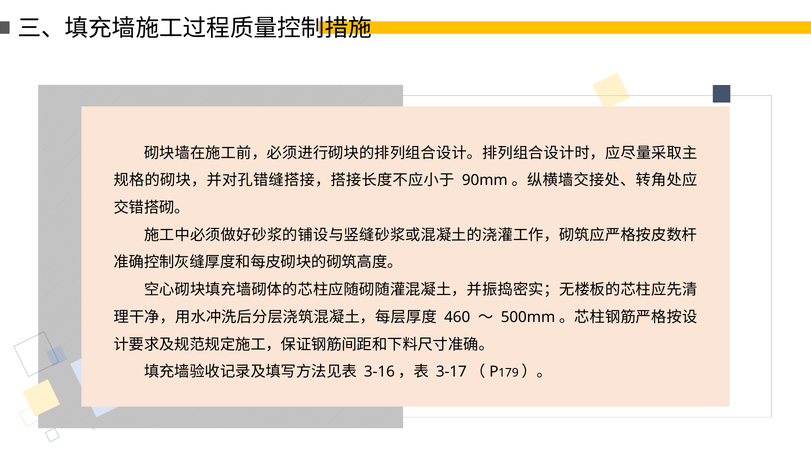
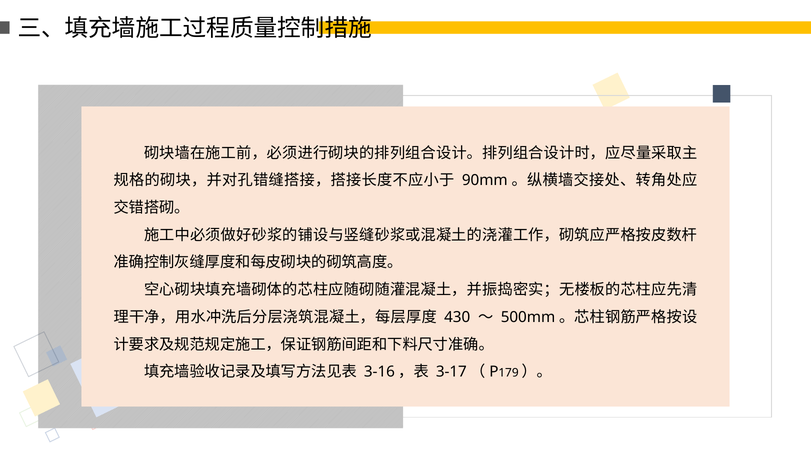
460: 460 -> 430
